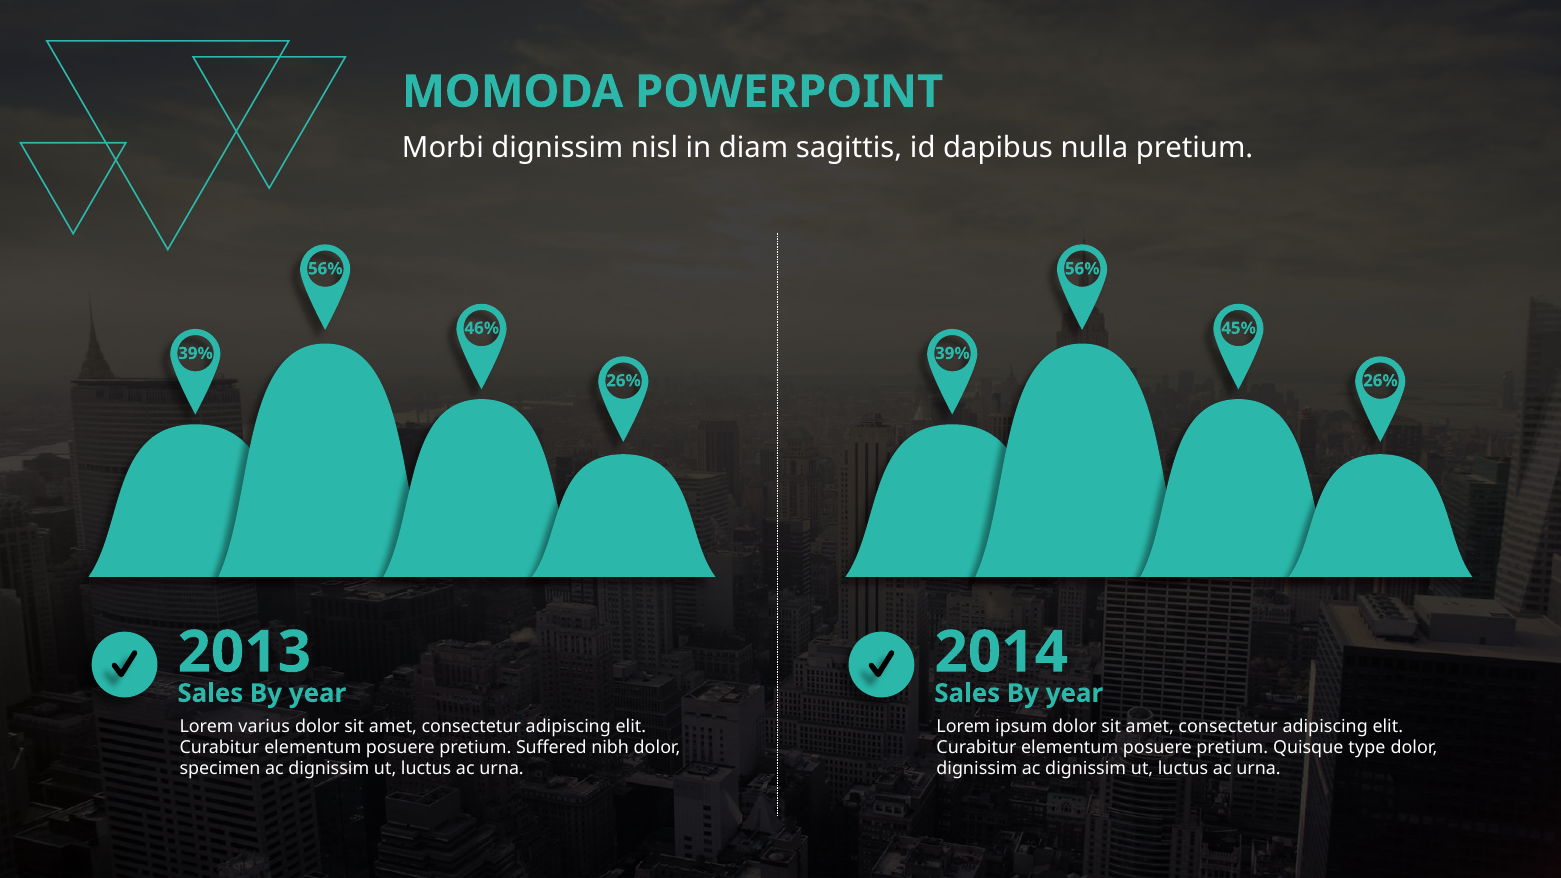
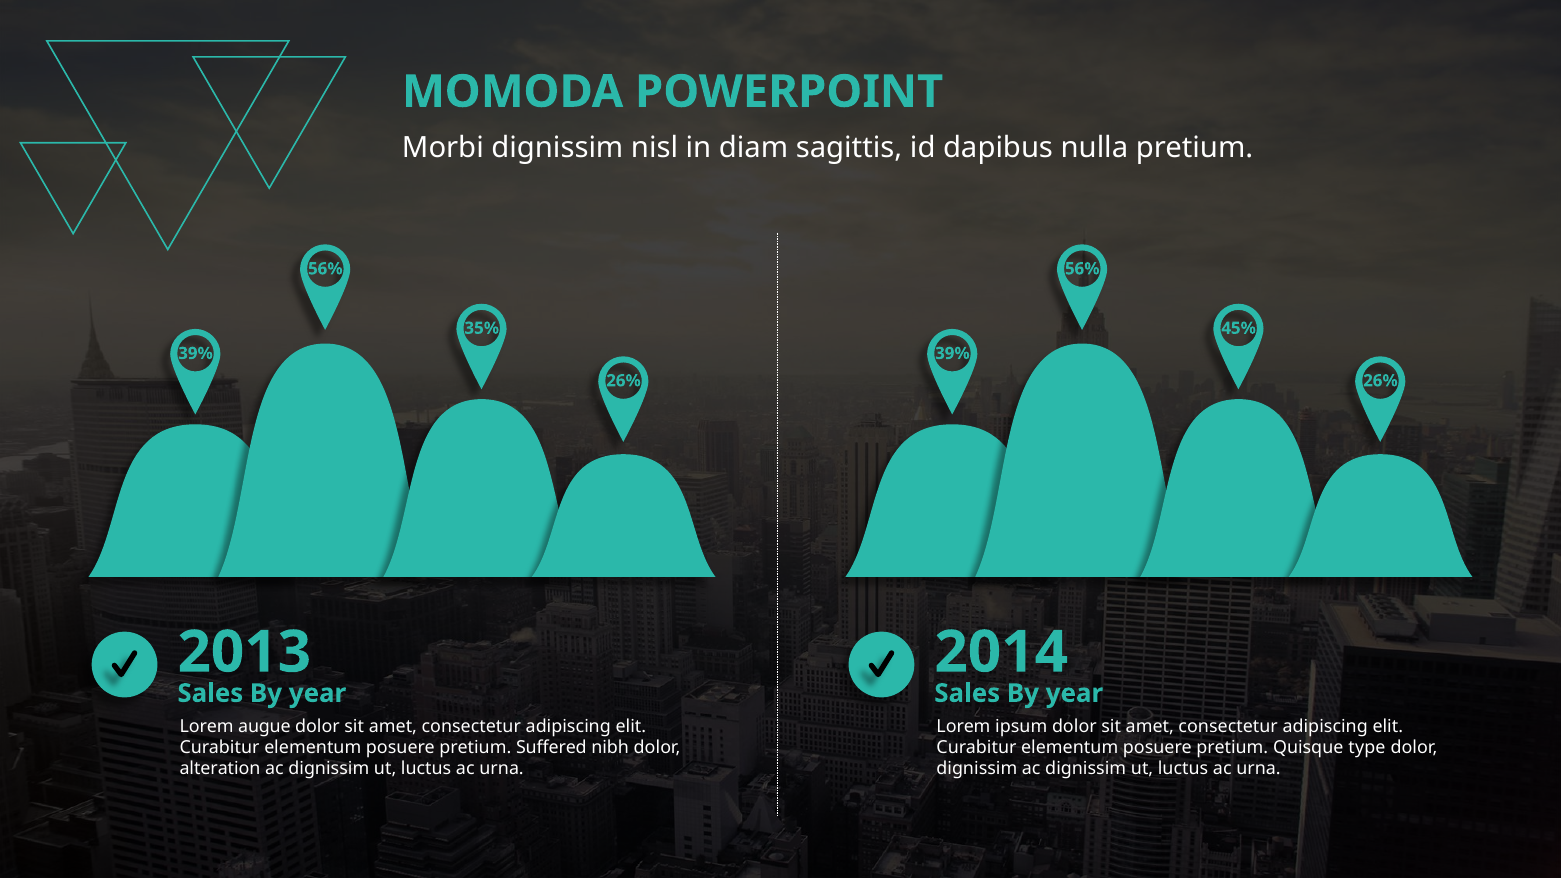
46%: 46% -> 35%
varius: varius -> augue
specimen: specimen -> alteration
